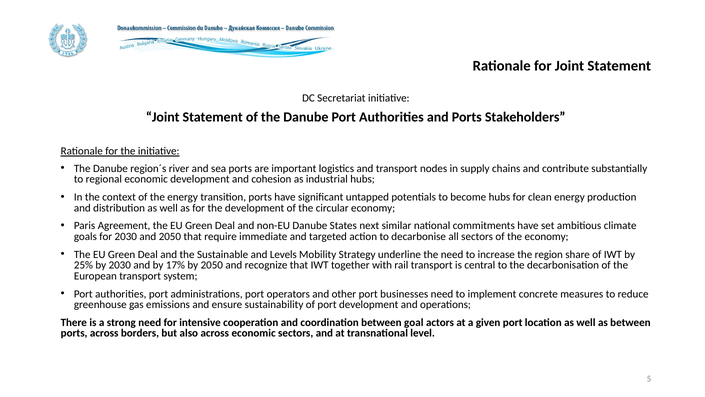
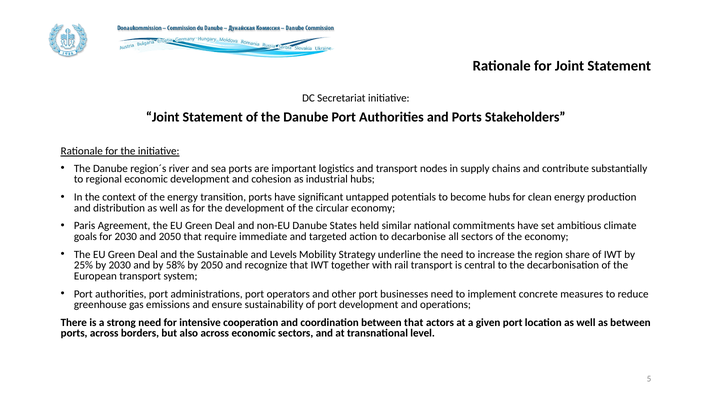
next: next -> held
17%: 17% -> 58%
between goal: goal -> that
